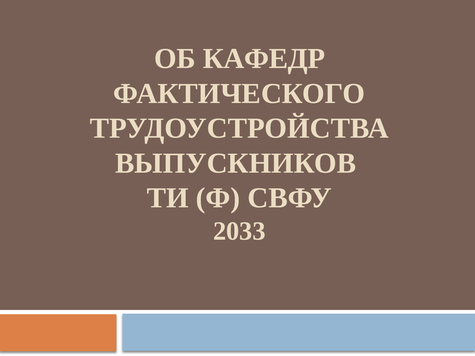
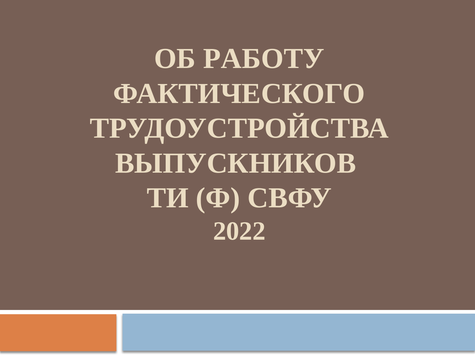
КАФЕДР: КАФЕДР -> РАБОТУ
2033: 2033 -> 2022
